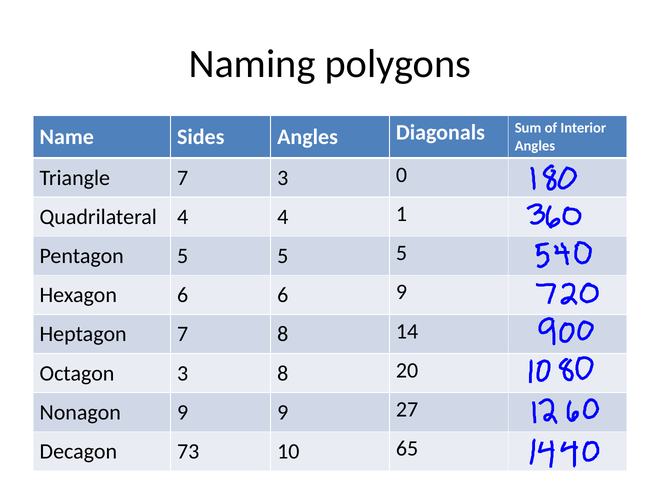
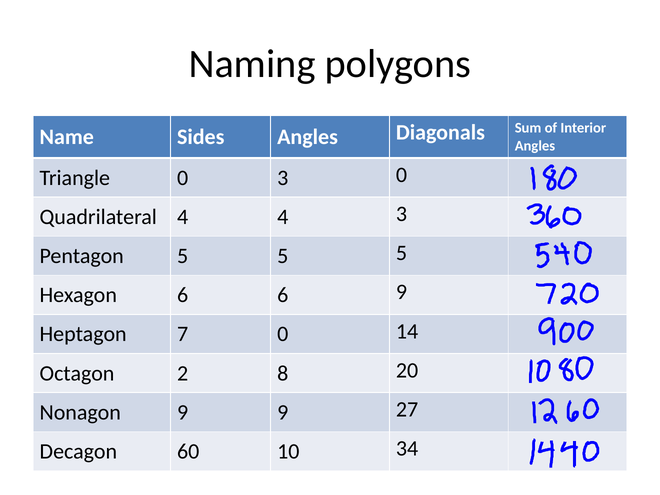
Triangle 7: 7 -> 0
4 1: 1 -> 3
7 8: 8 -> 0
Octagon 3: 3 -> 2
73: 73 -> 60
65: 65 -> 34
